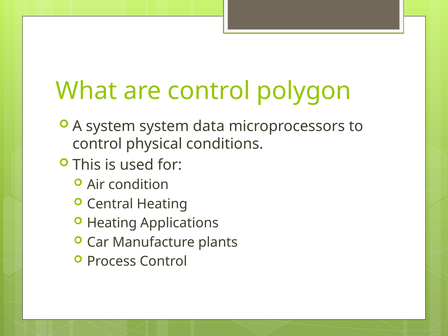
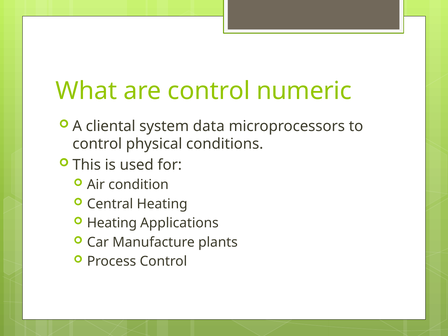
polygon: polygon -> numeric
A system: system -> cliental
